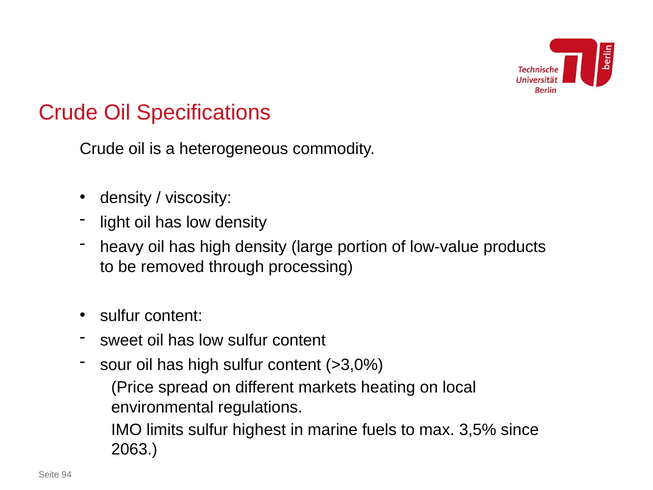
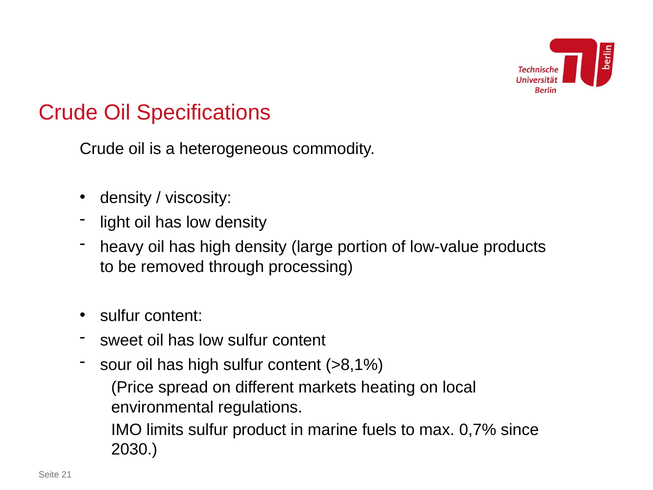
>3,0%: >3,0% -> >8,1%
highest: highest -> product
3,5%: 3,5% -> 0,7%
2063: 2063 -> 2030
94: 94 -> 21
